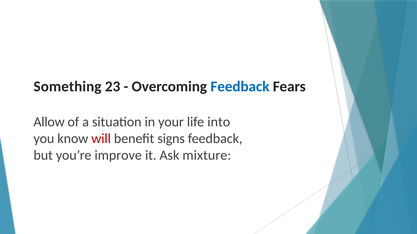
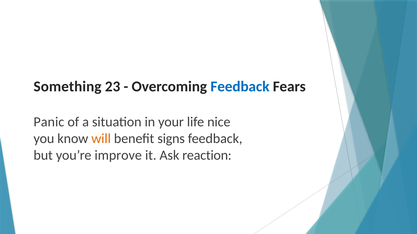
Allow: Allow -> Panic
into: into -> nice
will colour: red -> orange
mixture: mixture -> reaction
